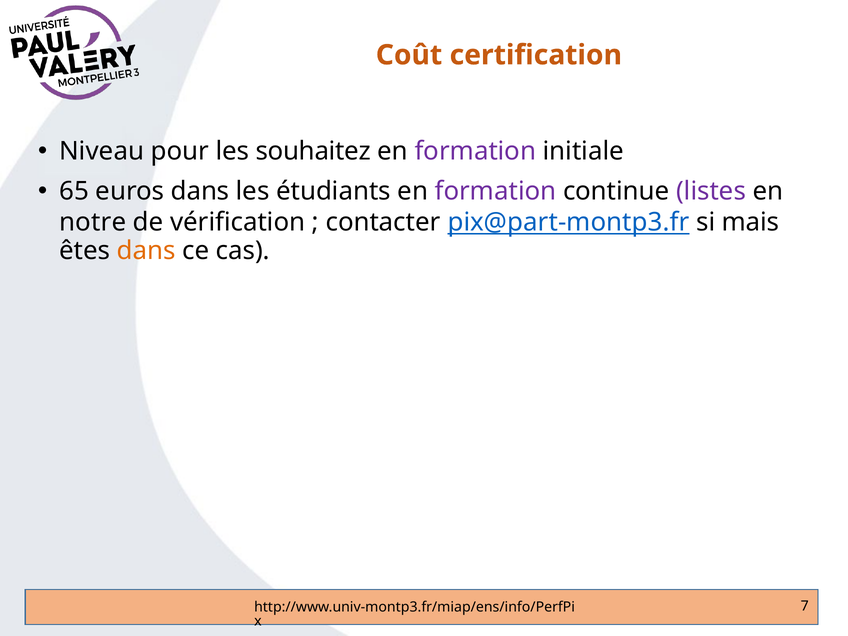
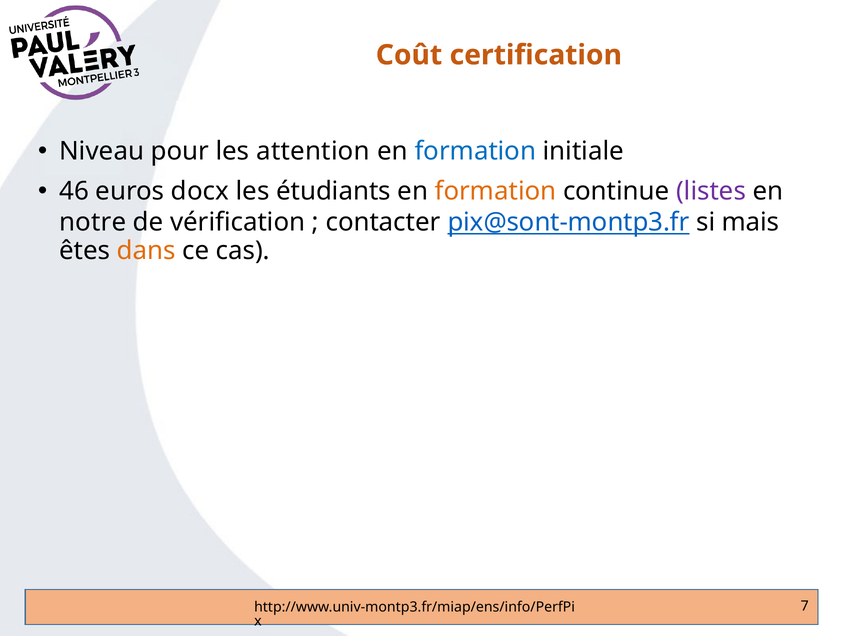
souhaitez: souhaitez -> attention
formation at (475, 151) colour: purple -> blue
65: 65 -> 46
euros dans: dans -> docx
formation at (496, 191) colour: purple -> orange
pix@part-montp3.fr: pix@part-montp3.fr -> pix@sont-montp3.fr
